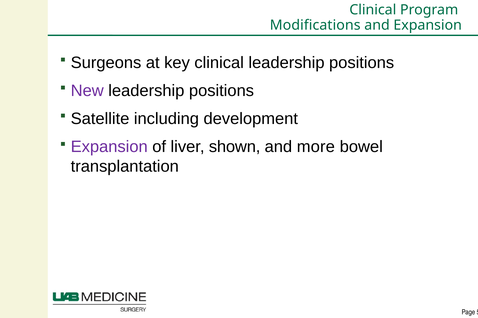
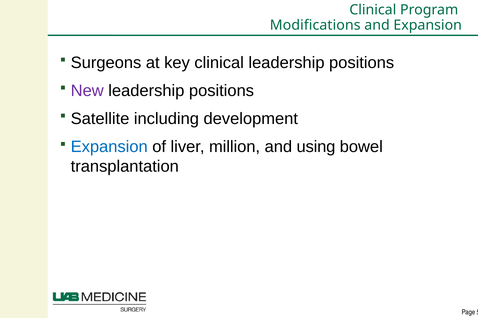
Expansion at (109, 147) colour: purple -> blue
shown: shown -> million
more: more -> using
